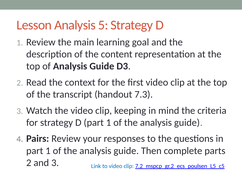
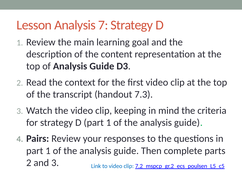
5: 5 -> 7
